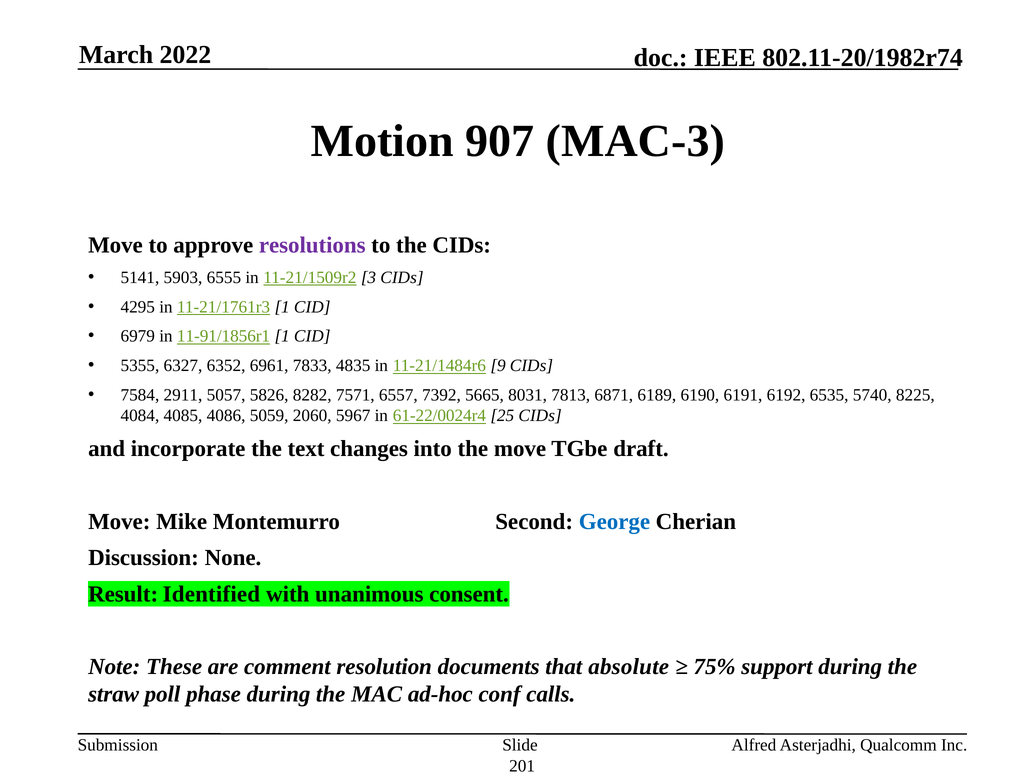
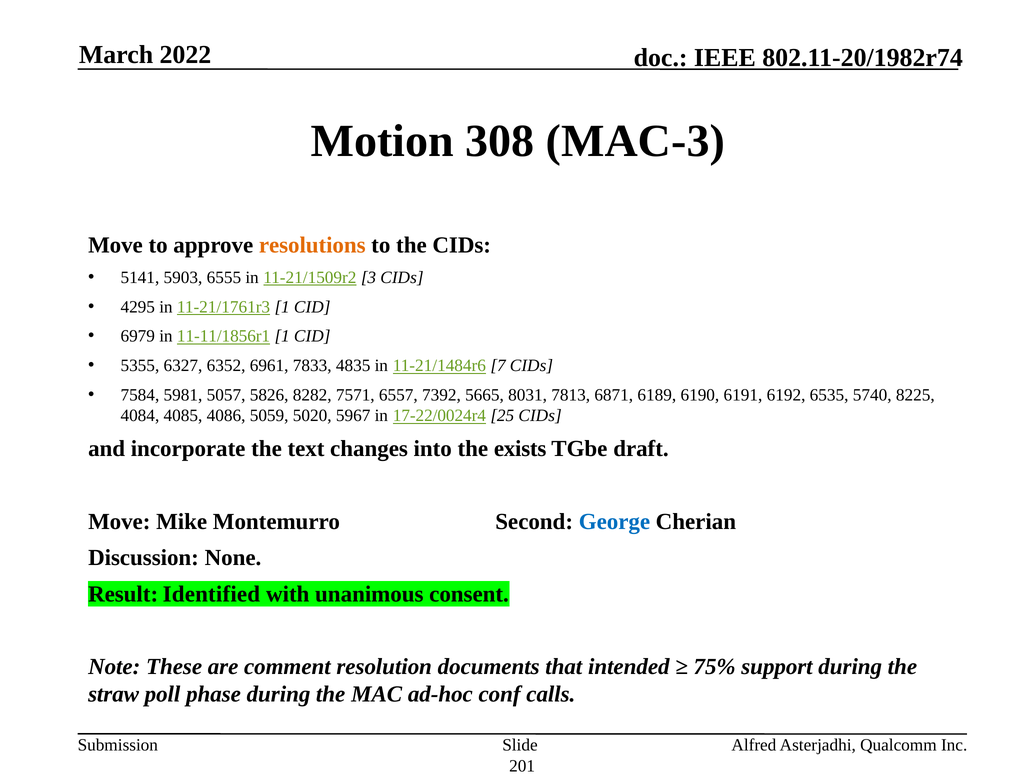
907: 907 -> 308
resolutions colour: purple -> orange
11-91/1856r1: 11-91/1856r1 -> 11-11/1856r1
9: 9 -> 7
2911: 2911 -> 5981
2060: 2060 -> 5020
61-22/0024r4: 61-22/0024r4 -> 17-22/0024r4
the move: move -> exists
absolute: absolute -> intended
